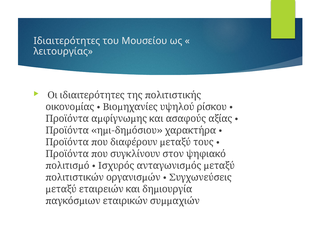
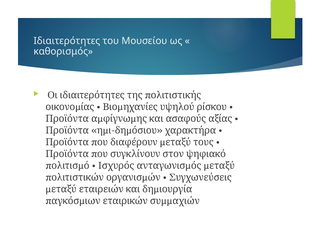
λειτουργίας: λειτουργίας -> καθορισμός
